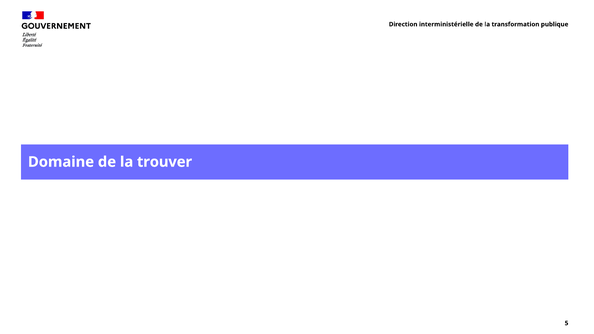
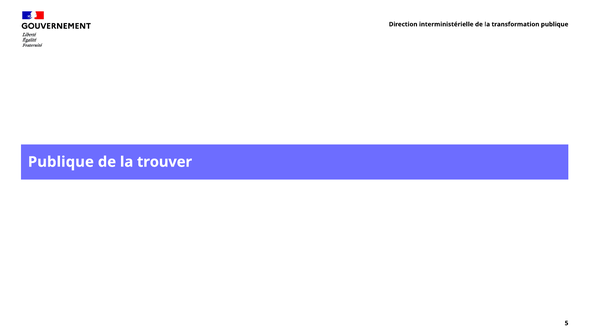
Domaine at (61, 162): Domaine -> Publique
